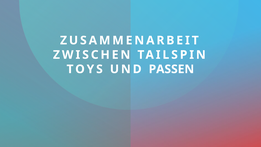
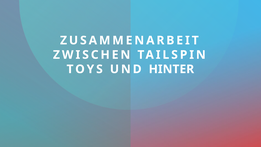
PASSEN: PASSEN -> HINTER
